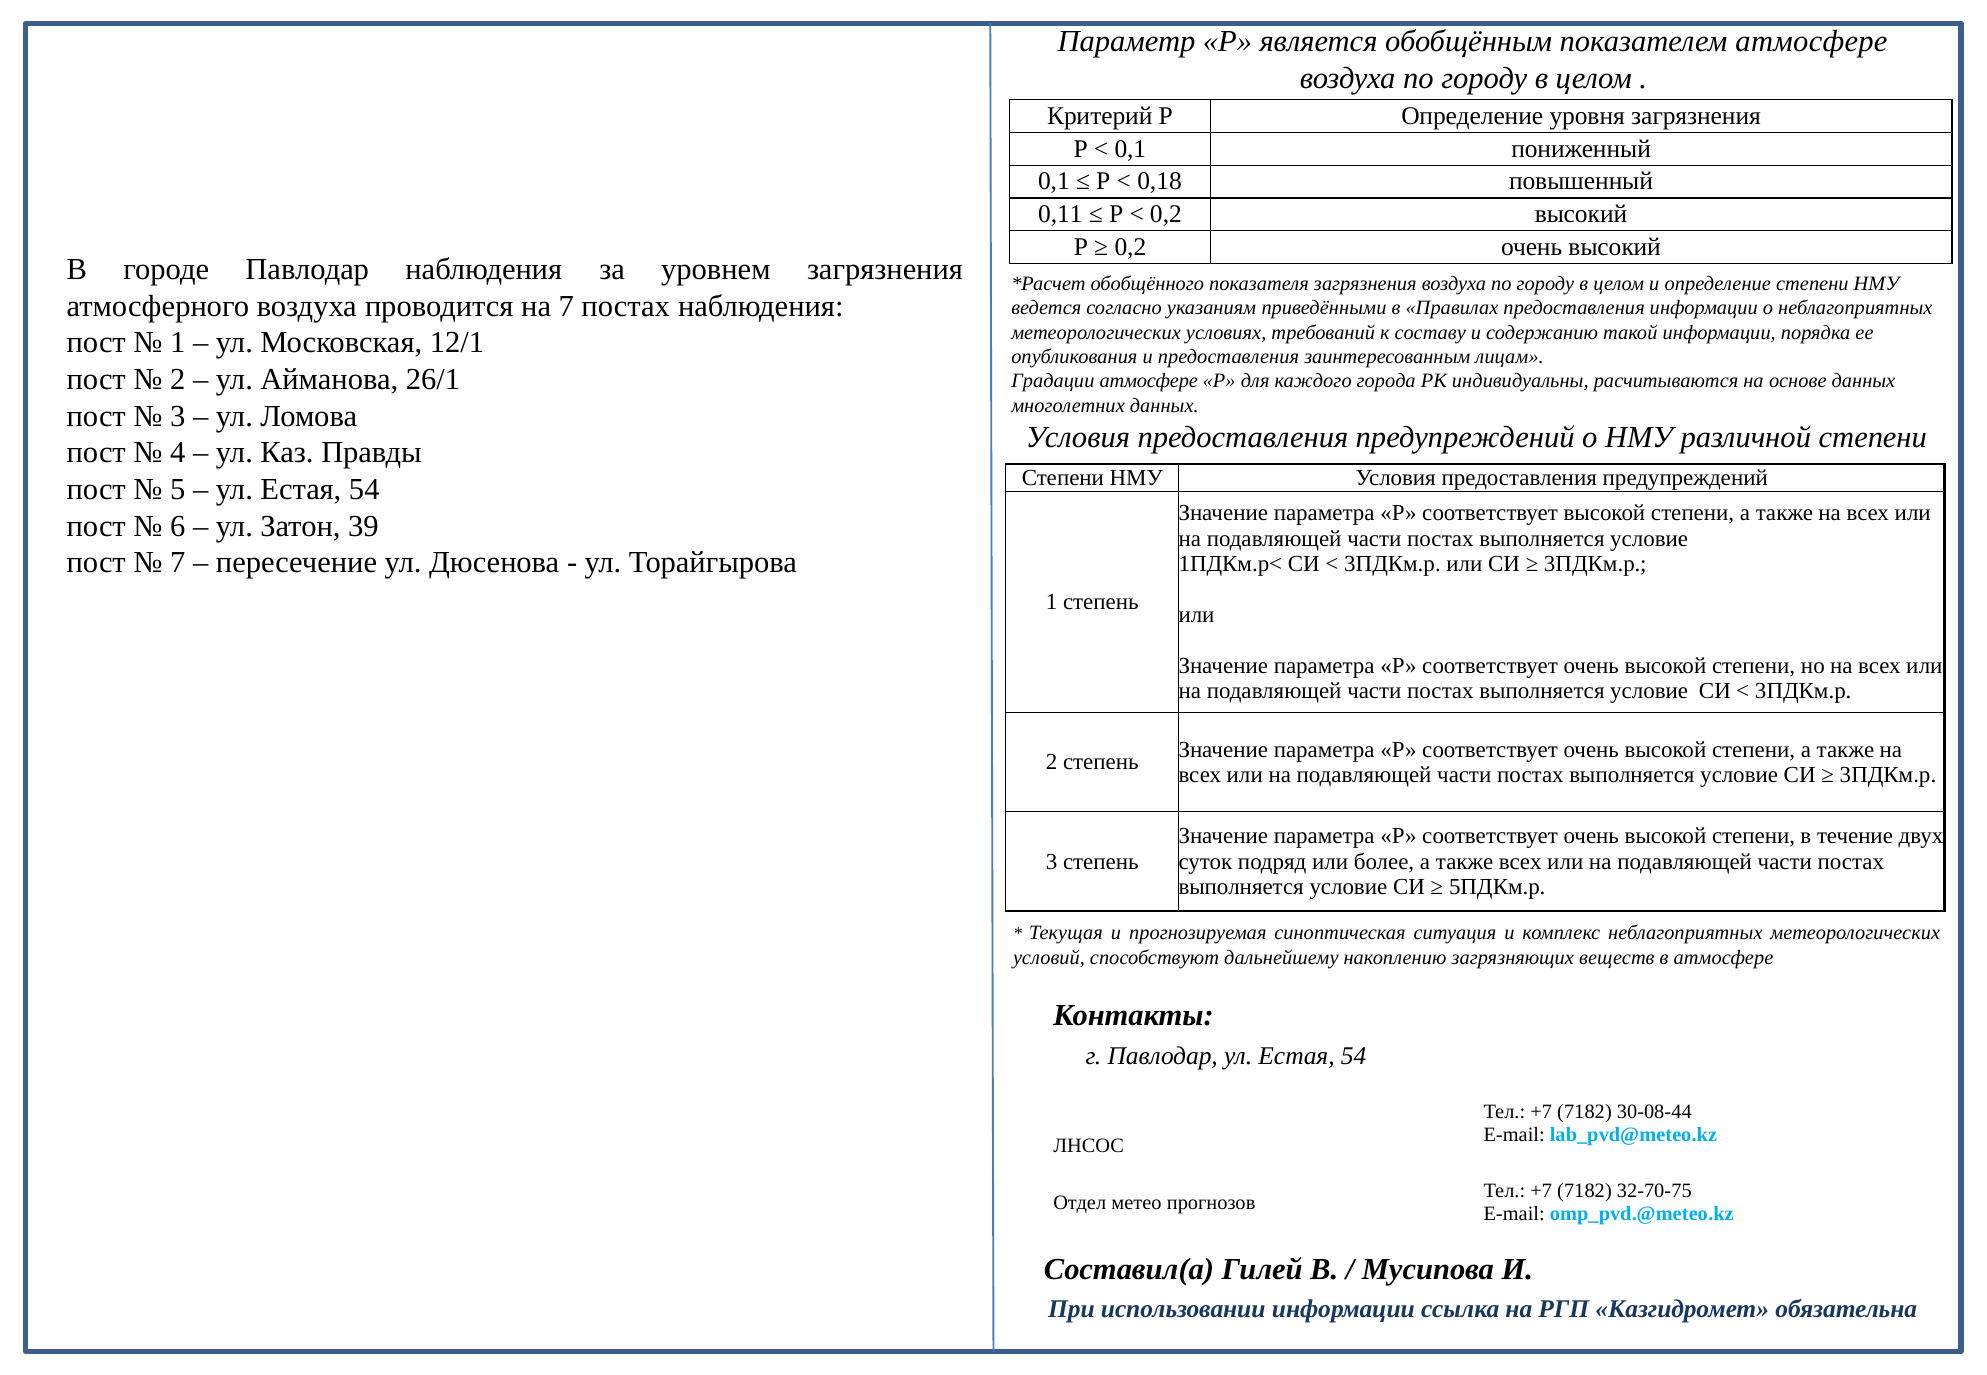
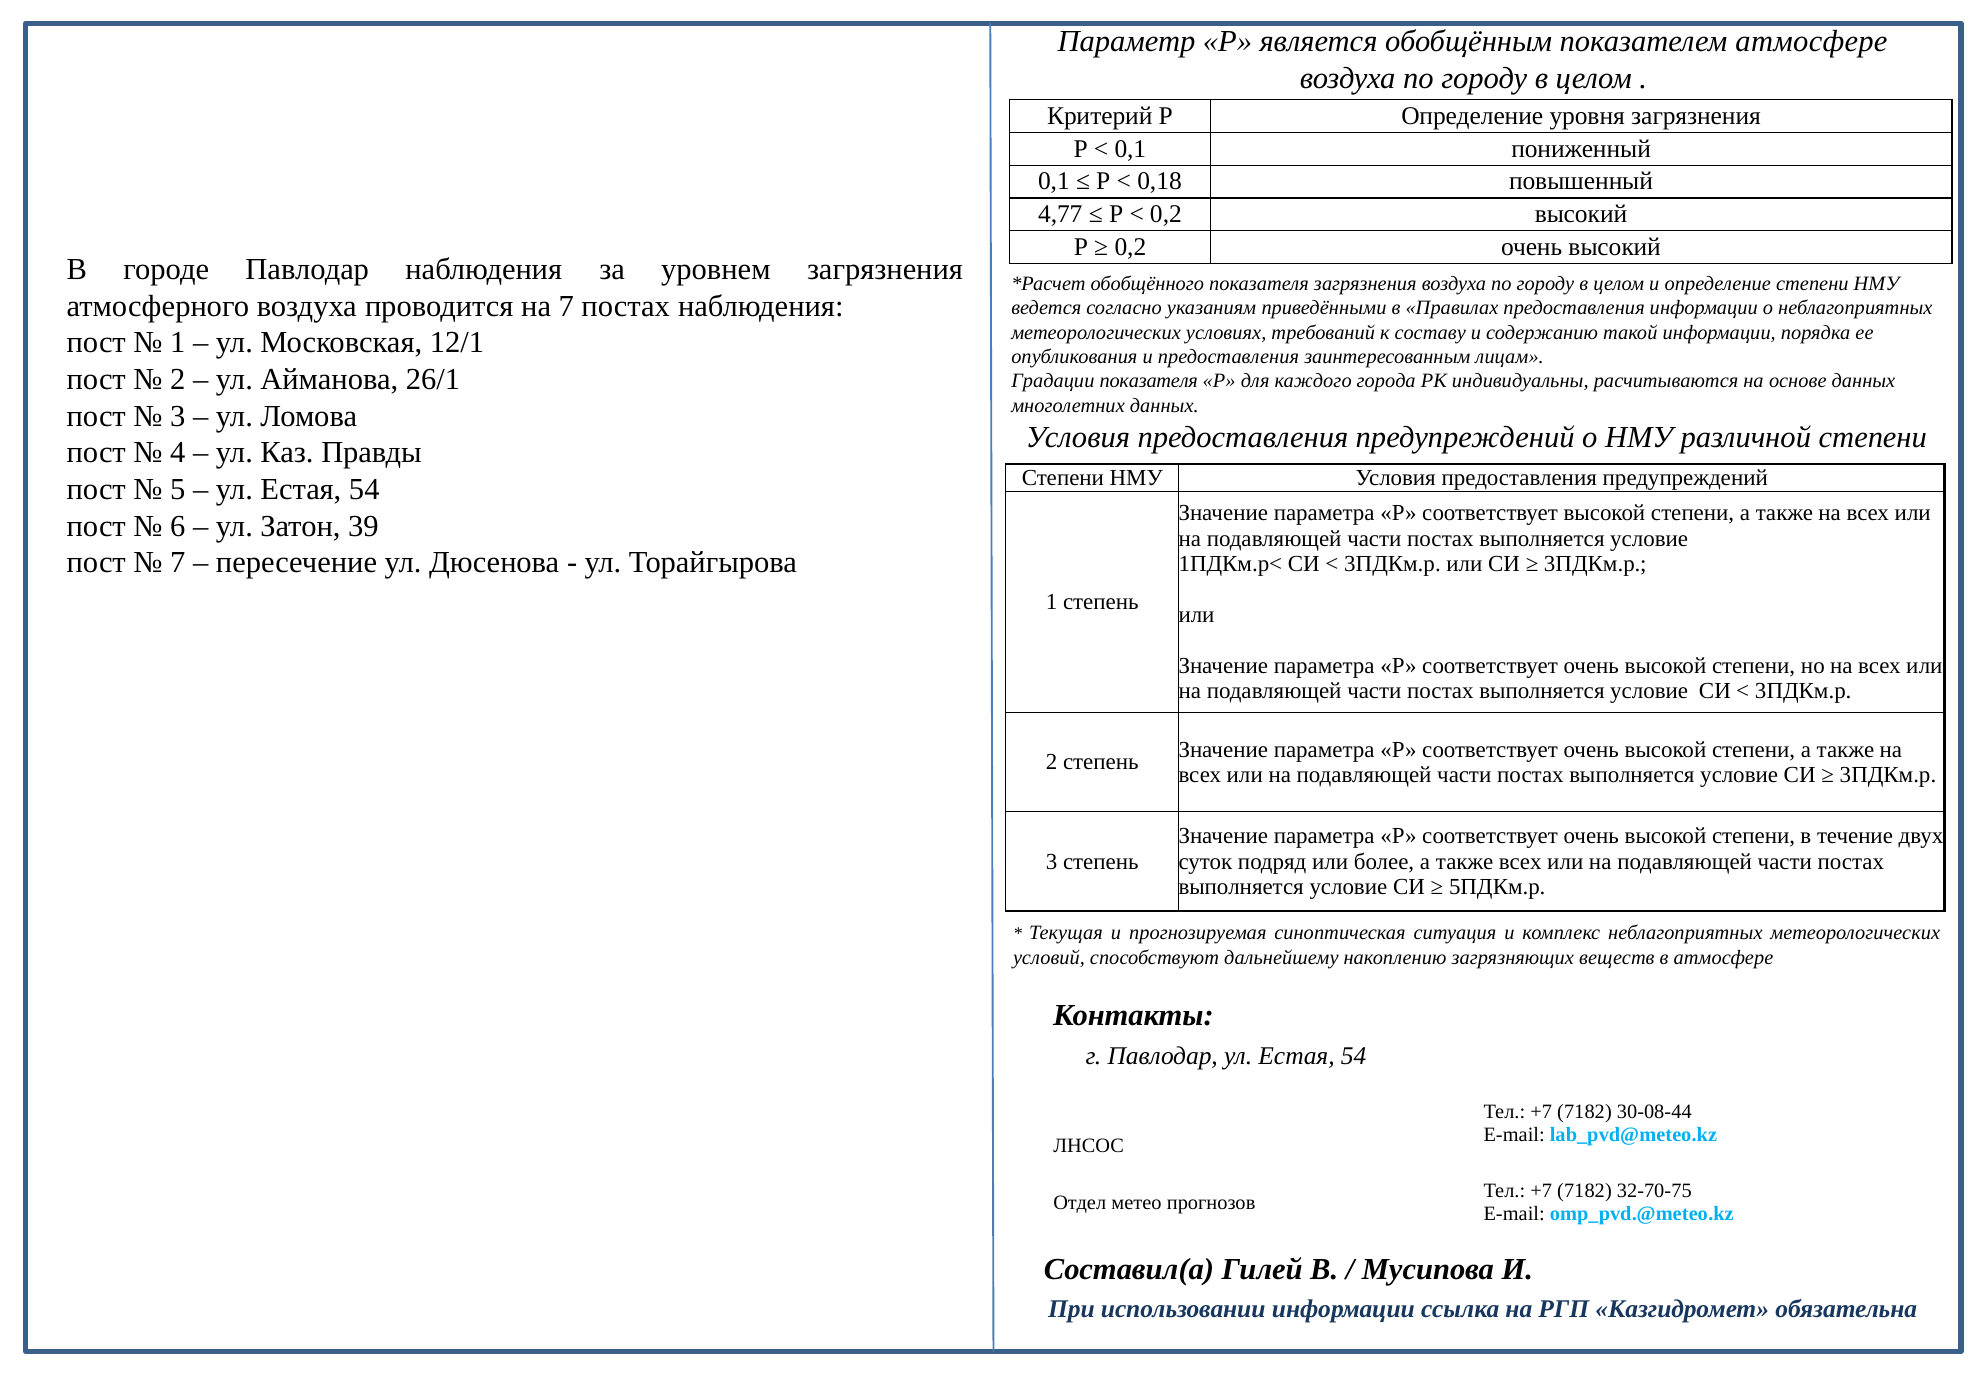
0,11: 0,11 -> 4,77
Градации атмосфере: атмосфере -> показателя
